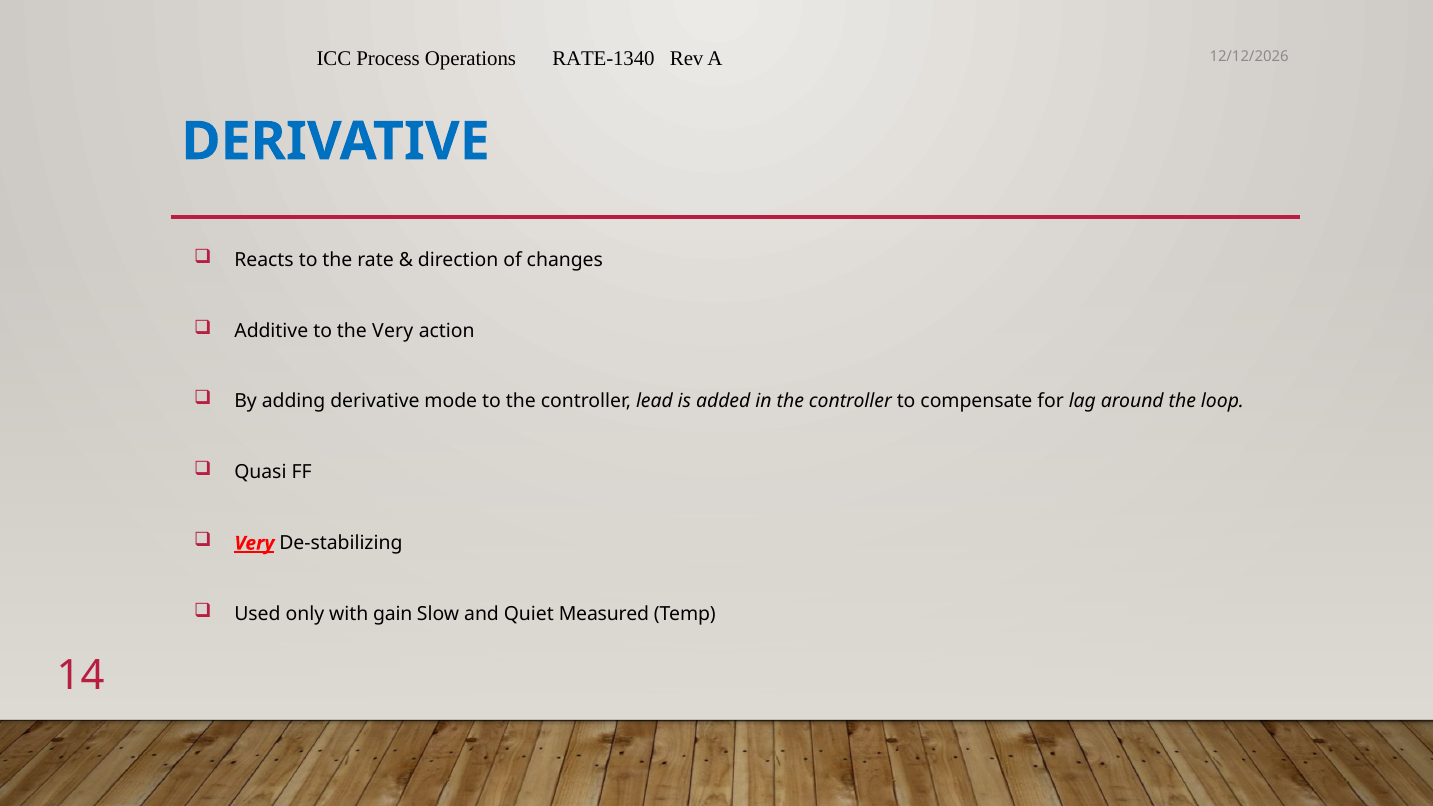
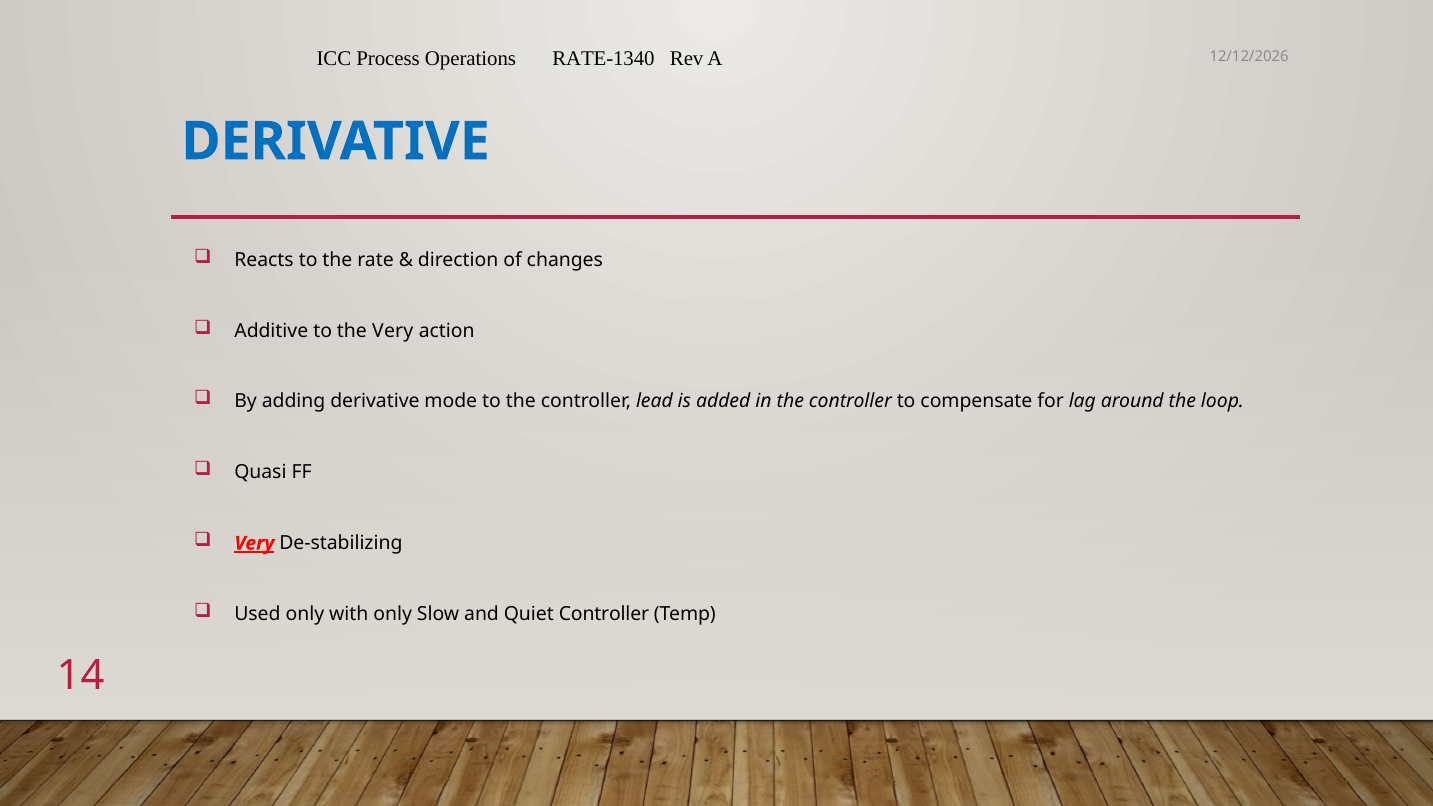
with gain: gain -> only
Quiet Measured: Measured -> Controller
